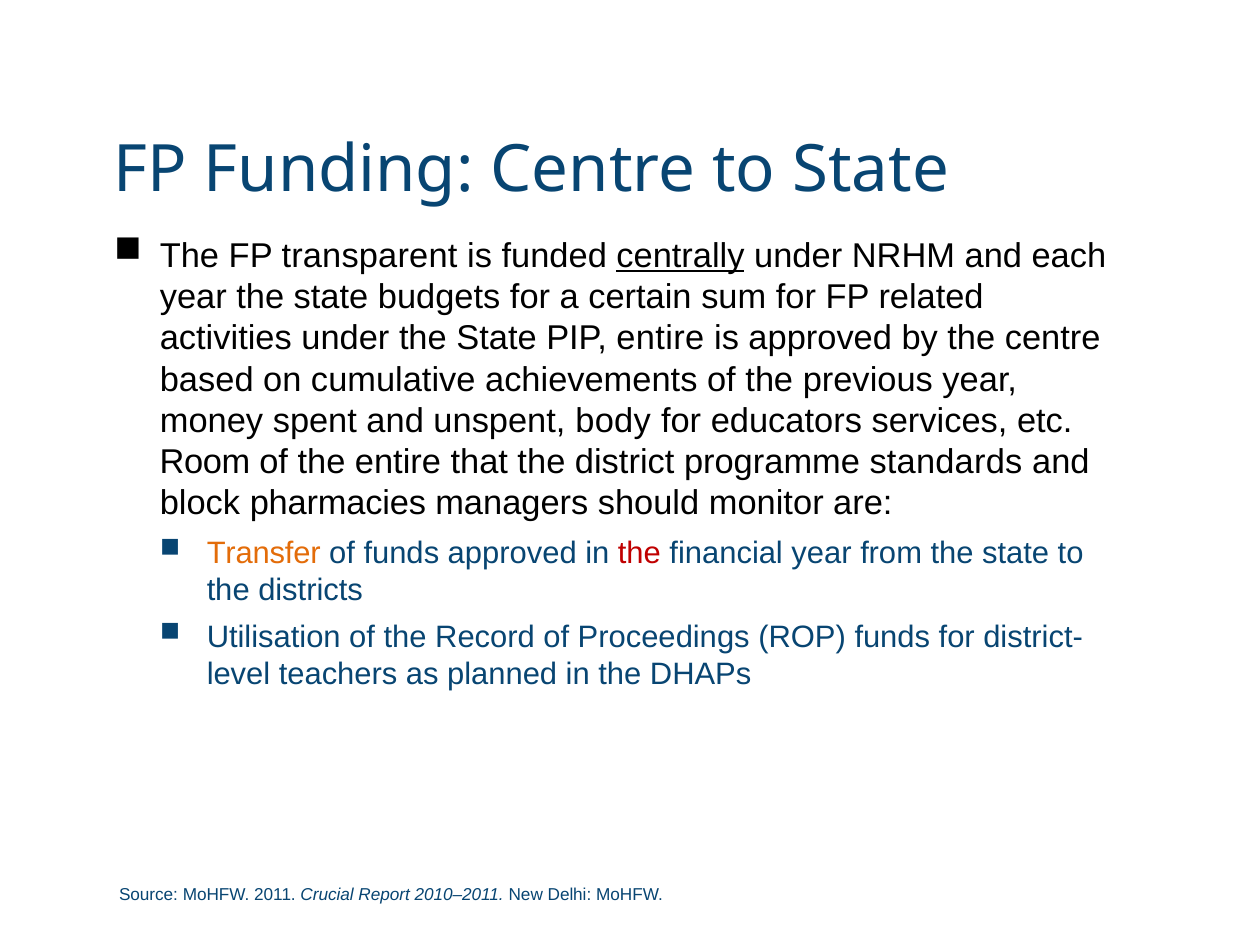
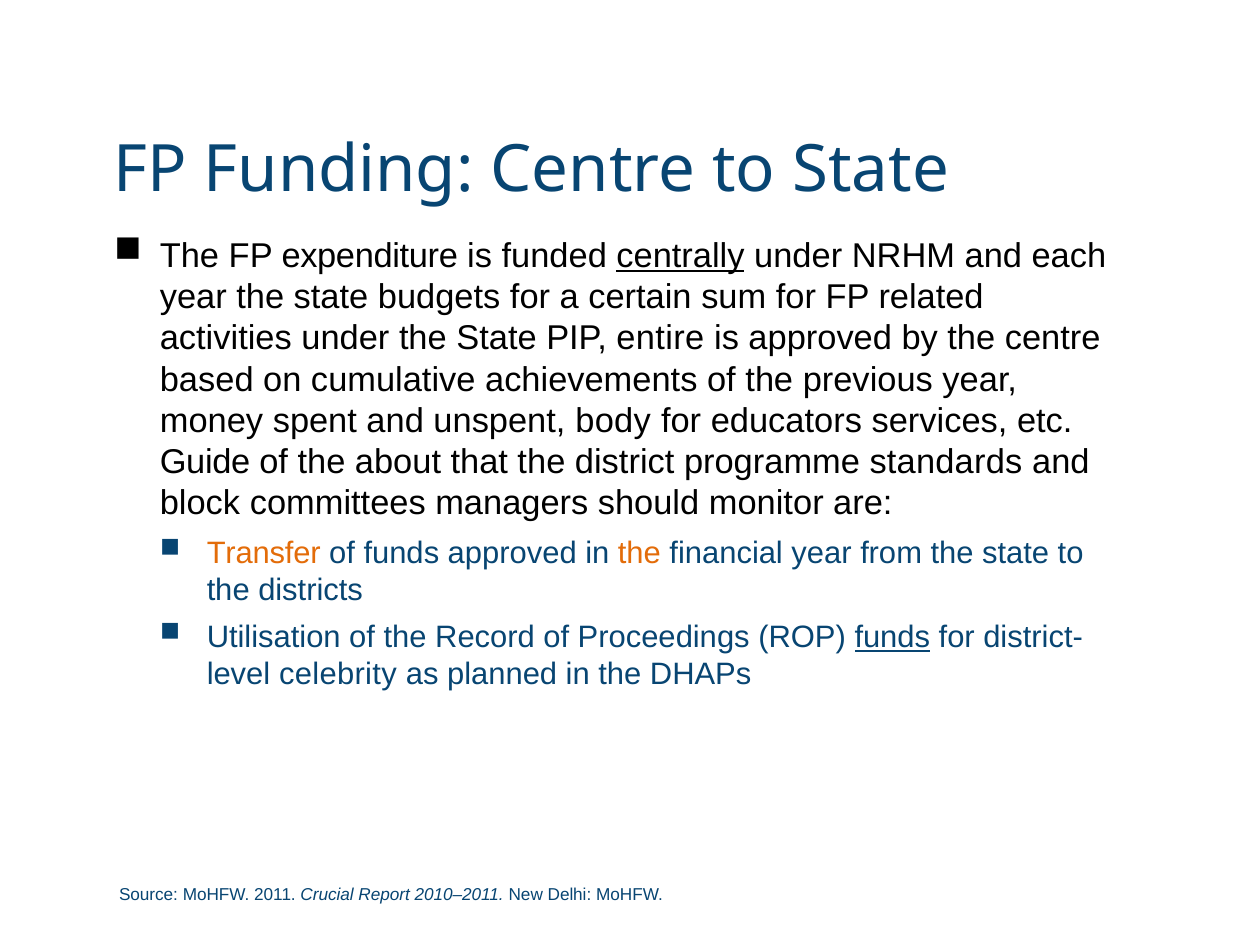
transparent: transparent -> expenditure
Room: Room -> Guide
the entire: entire -> about
pharmacies: pharmacies -> committees
the at (639, 553) colour: red -> orange
funds at (892, 638) underline: none -> present
teachers: teachers -> celebrity
